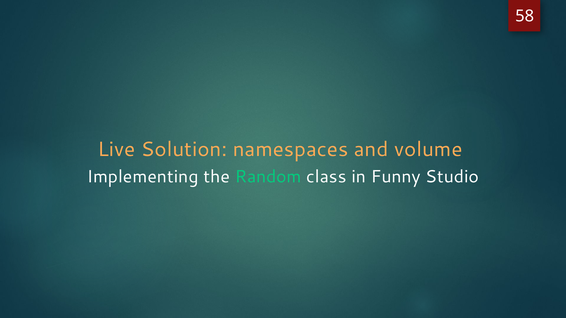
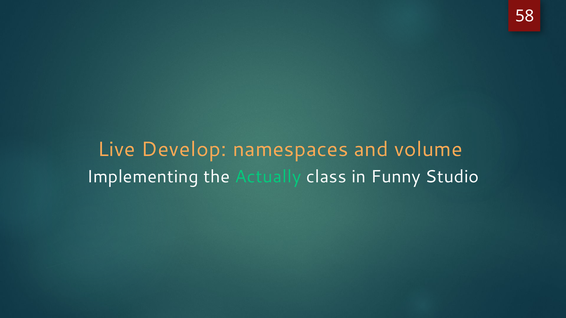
Solution: Solution -> Develop
Random: Random -> Actually
